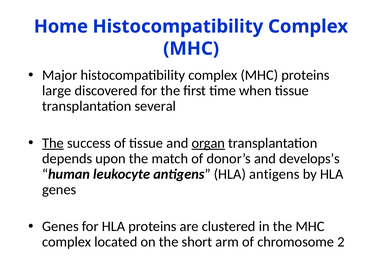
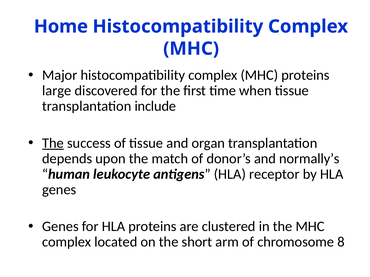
several: several -> include
organ underline: present -> none
develops’s: develops’s -> normally’s
HLA antigens: antigens -> receptor
2: 2 -> 8
